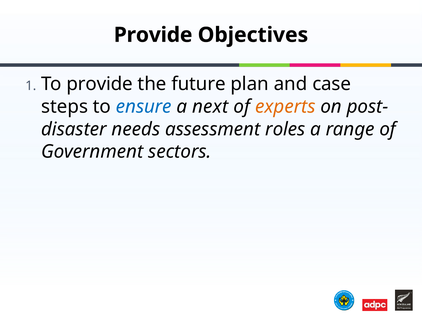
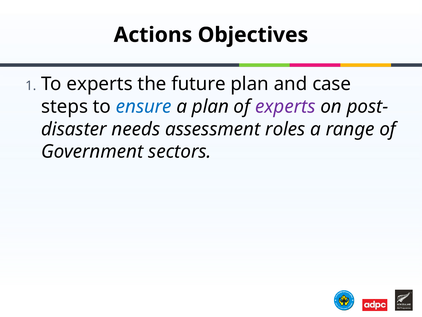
Provide at (153, 35): Provide -> Actions
To provide: provide -> experts
a next: next -> plan
experts at (285, 106) colour: orange -> purple
